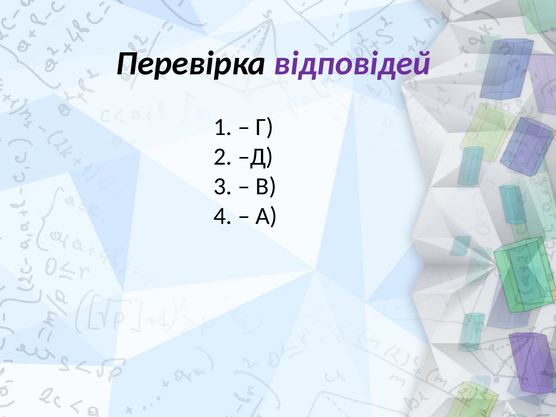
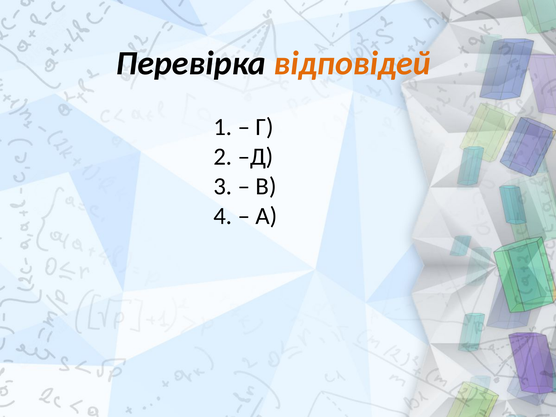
відповідей colour: purple -> orange
